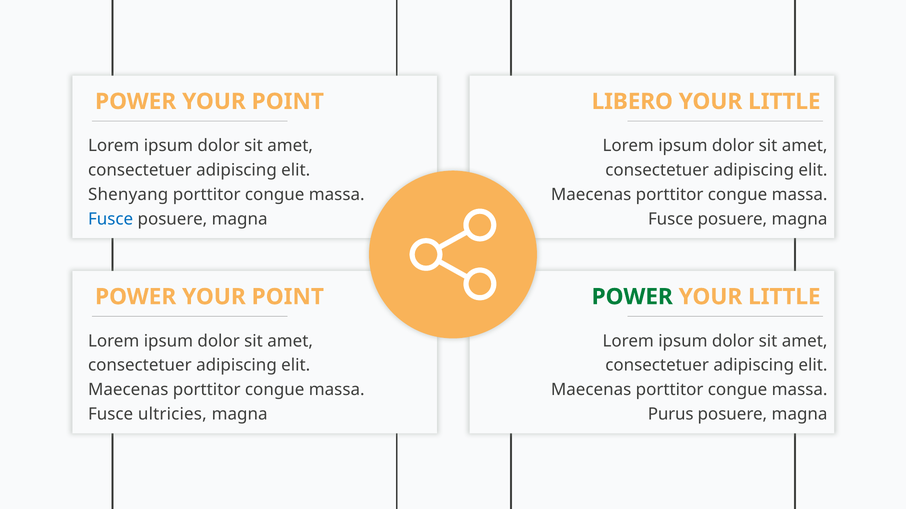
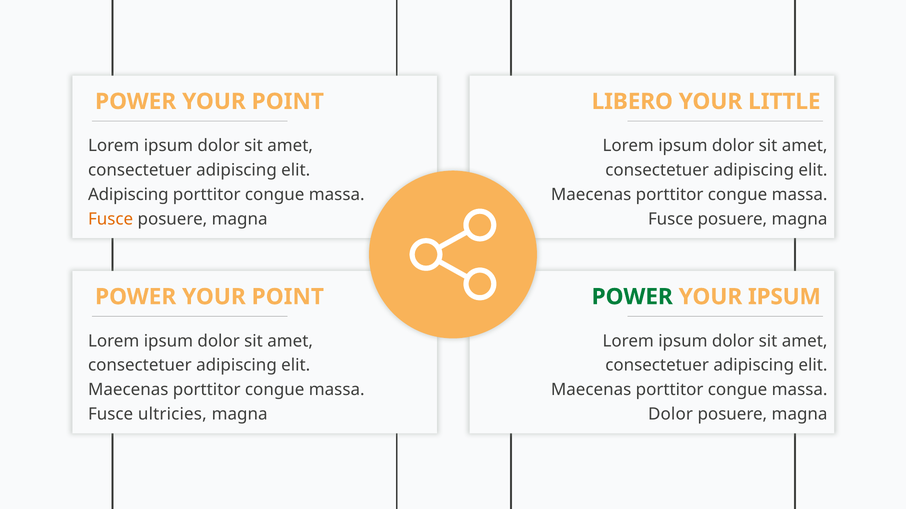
Shenyang at (128, 195): Shenyang -> Adipiscing
Fusce at (111, 219) colour: blue -> orange
LITTLE at (784, 297): LITTLE -> IPSUM
Purus at (671, 415): Purus -> Dolor
